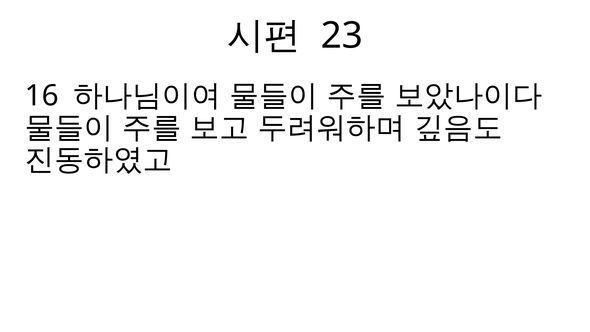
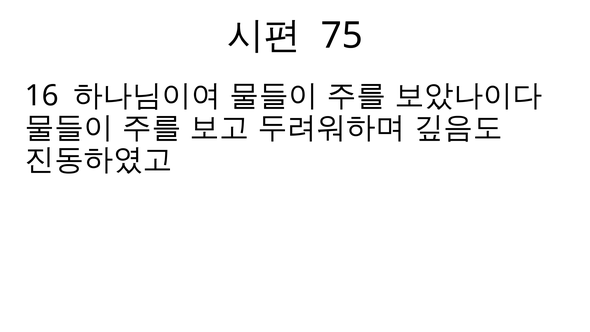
23: 23 -> 75
